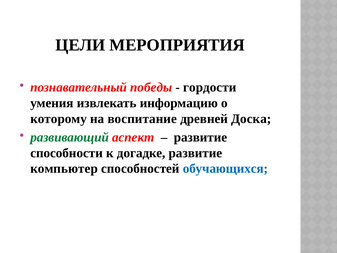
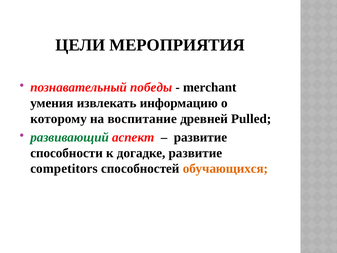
гордости: гордости -> merchant
Доска: Доска -> Pulled
компьютер: компьютер -> competitors
обучающихся colour: blue -> orange
